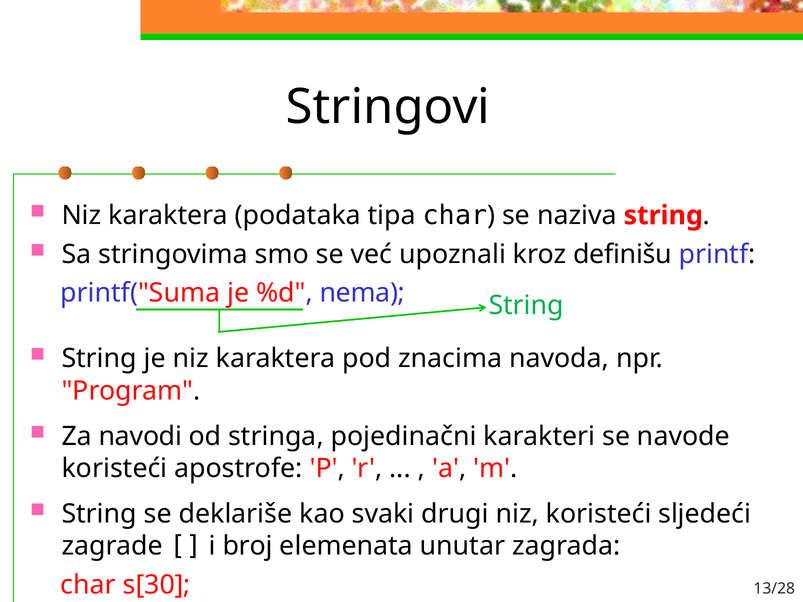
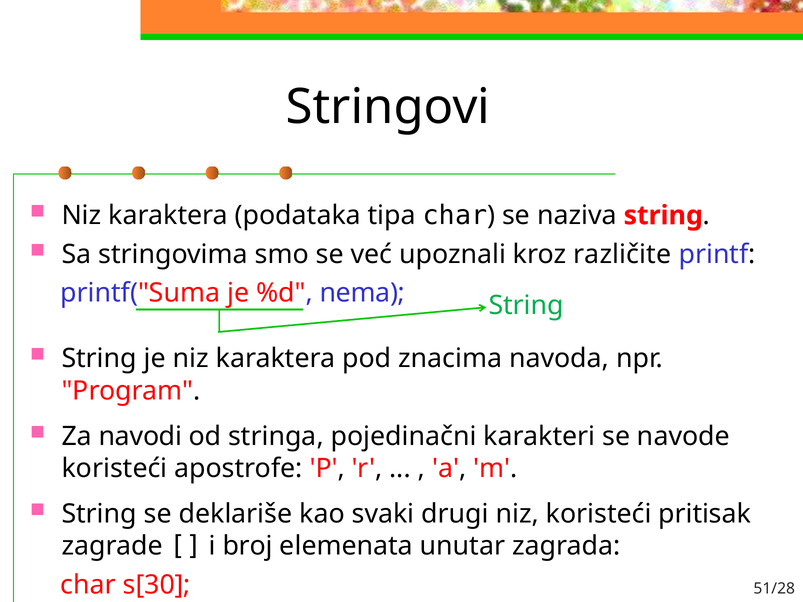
definišu: definišu -> različite
sljedeći: sljedeći -> pritisak
13/28: 13/28 -> 51/28
